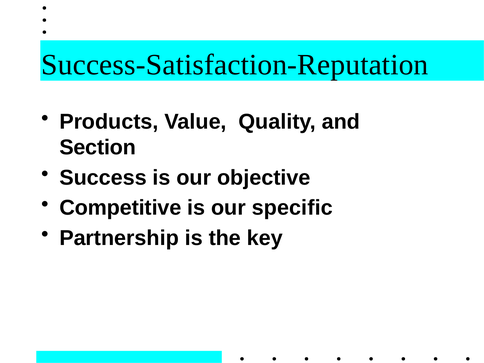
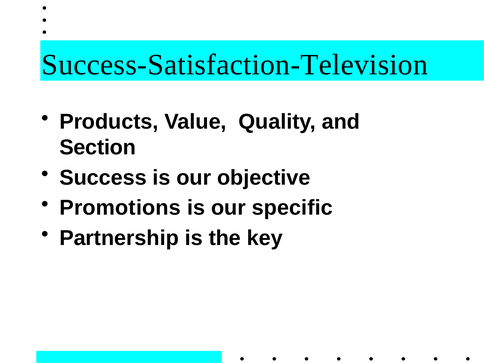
Success-Satisfaction-Reputation: Success-Satisfaction-Reputation -> Success-Satisfaction-Television
Competitive: Competitive -> Promotions
